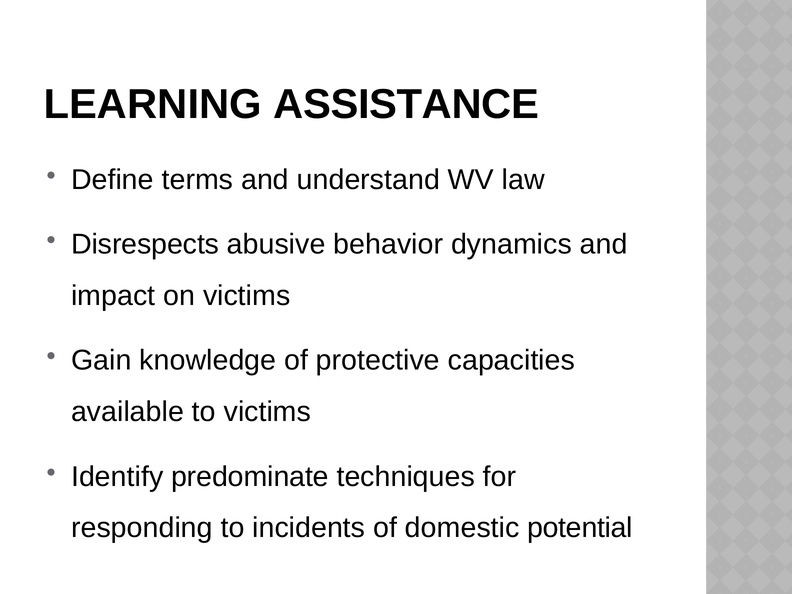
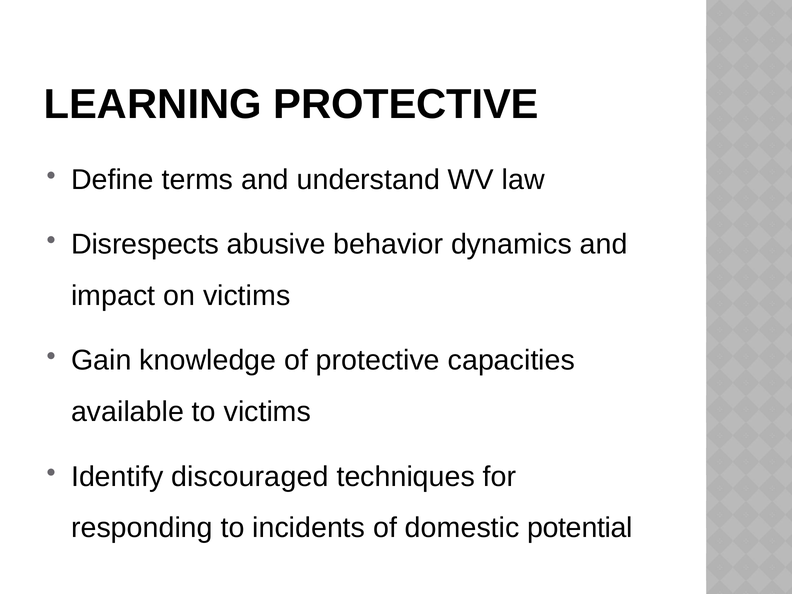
LEARNING ASSISTANCE: ASSISTANCE -> PROTECTIVE
predominate: predominate -> discouraged
